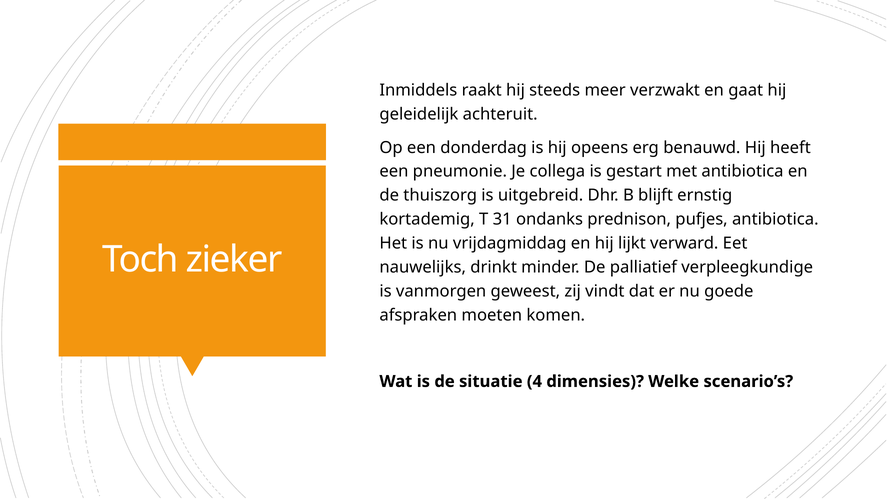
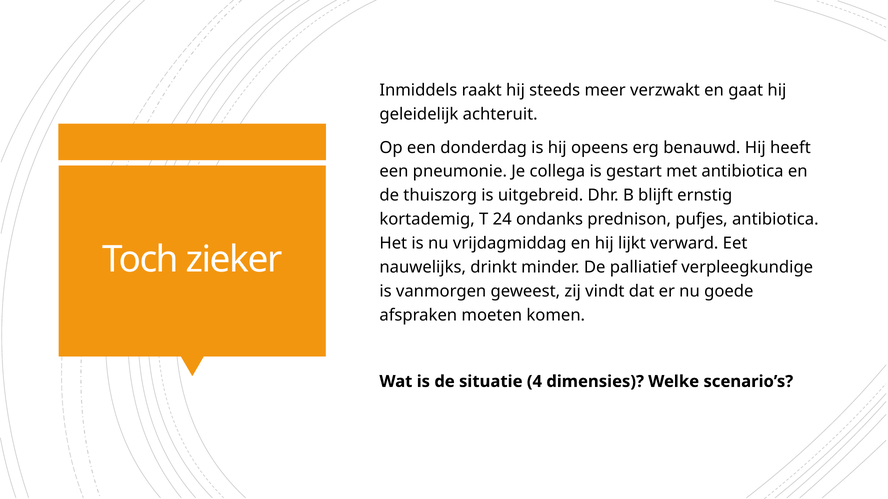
31: 31 -> 24
